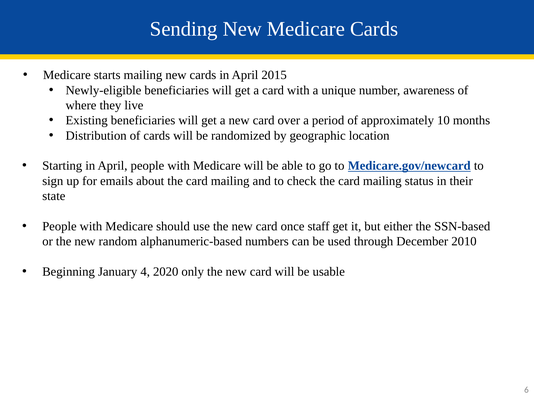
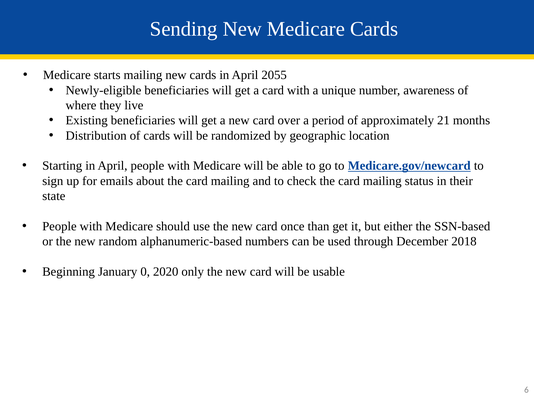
2015: 2015 -> 2055
10: 10 -> 21
staff: staff -> than
2010: 2010 -> 2018
4: 4 -> 0
